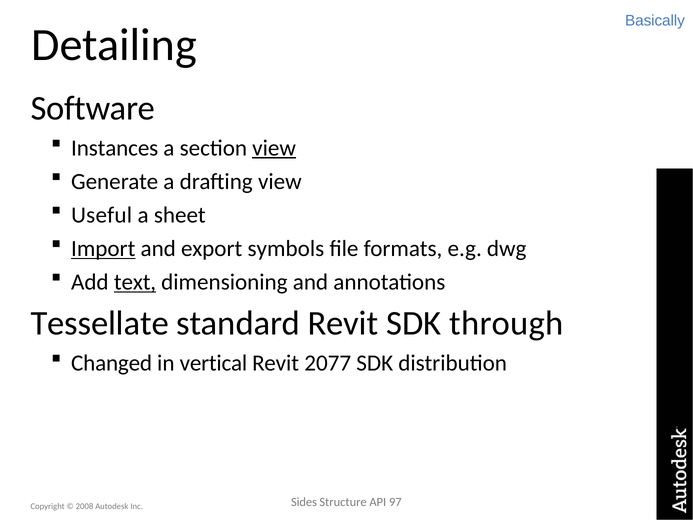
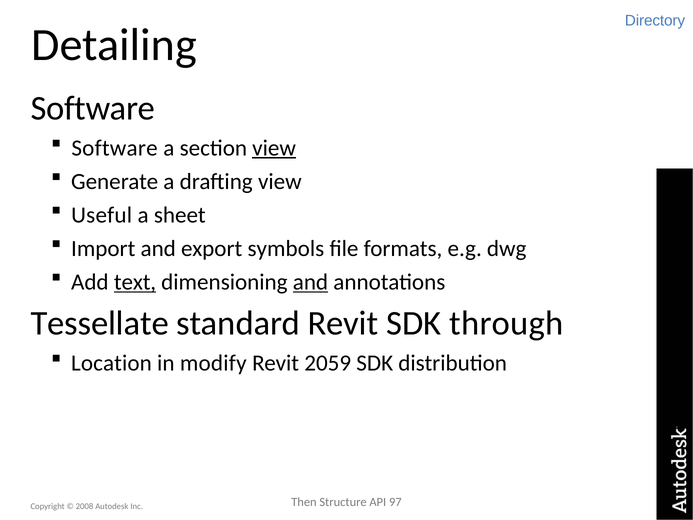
Basically: Basically -> Directory
Instances at (115, 148): Instances -> Software
Import underline: present -> none
and at (310, 282) underline: none -> present
Changed: Changed -> Location
vertical: vertical -> modify
2077: 2077 -> 2059
Sides: Sides -> Then
